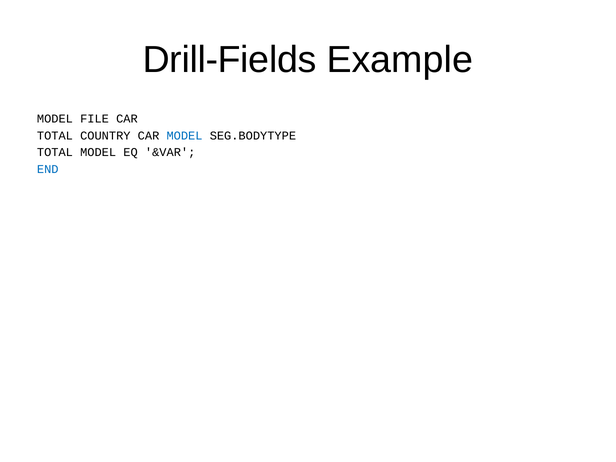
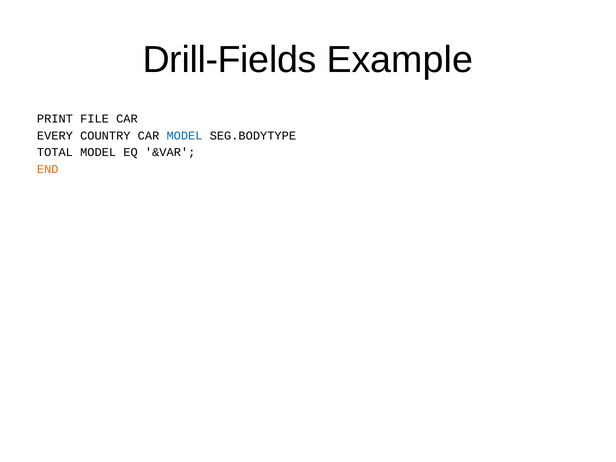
MODEL at (55, 119): MODEL -> PRINT
TOTAL at (55, 136): TOTAL -> EVERY
END colour: blue -> orange
